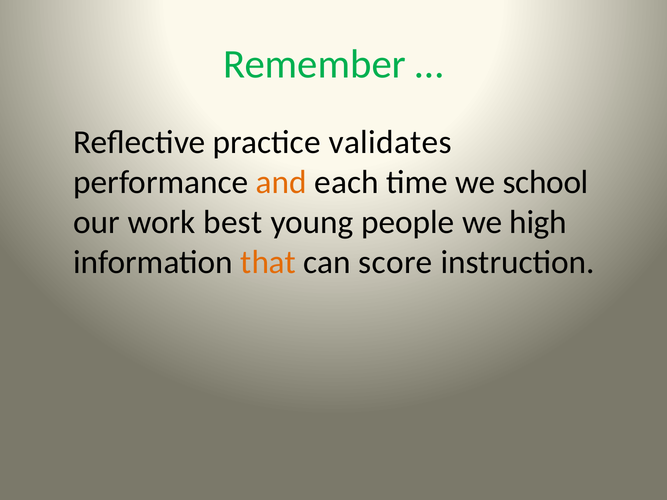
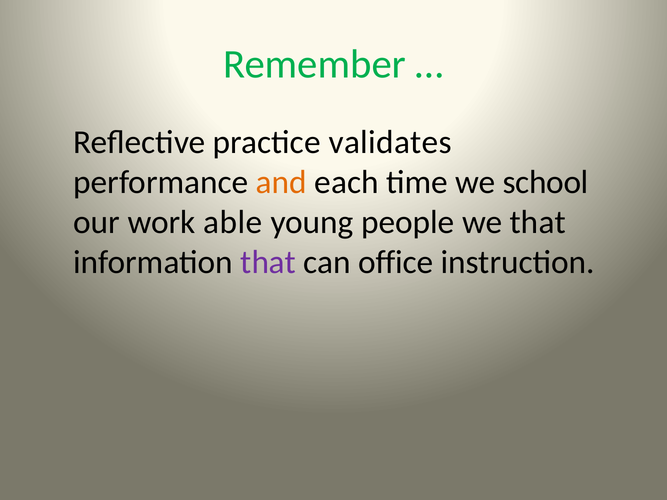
best: best -> able
we high: high -> that
that at (268, 262) colour: orange -> purple
score: score -> office
